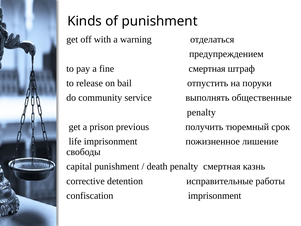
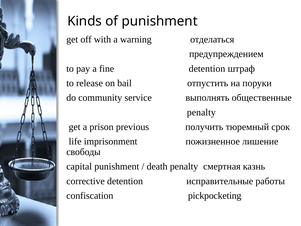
fine смертная: смертная -> detention
confiscation imprisonment: imprisonment -> pickpocketing
